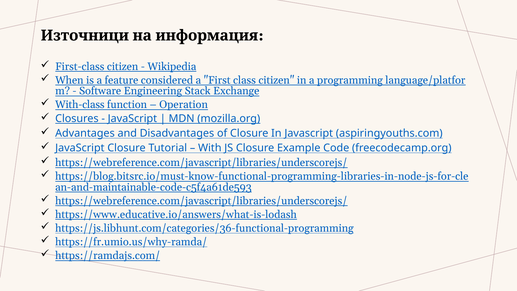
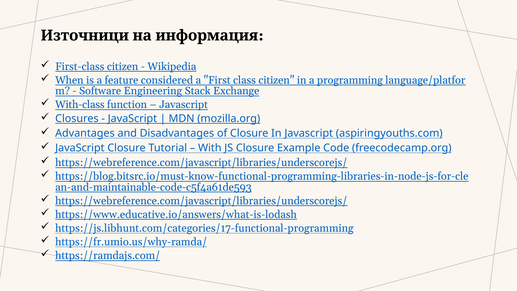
Operation at (184, 105): Operation -> Javascript
https://js.libhunt.com/categories/36-functional-programming: https://js.libhunt.com/categories/36-functional-programming -> https://js.libhunt.com/categories/17-functional-programming
